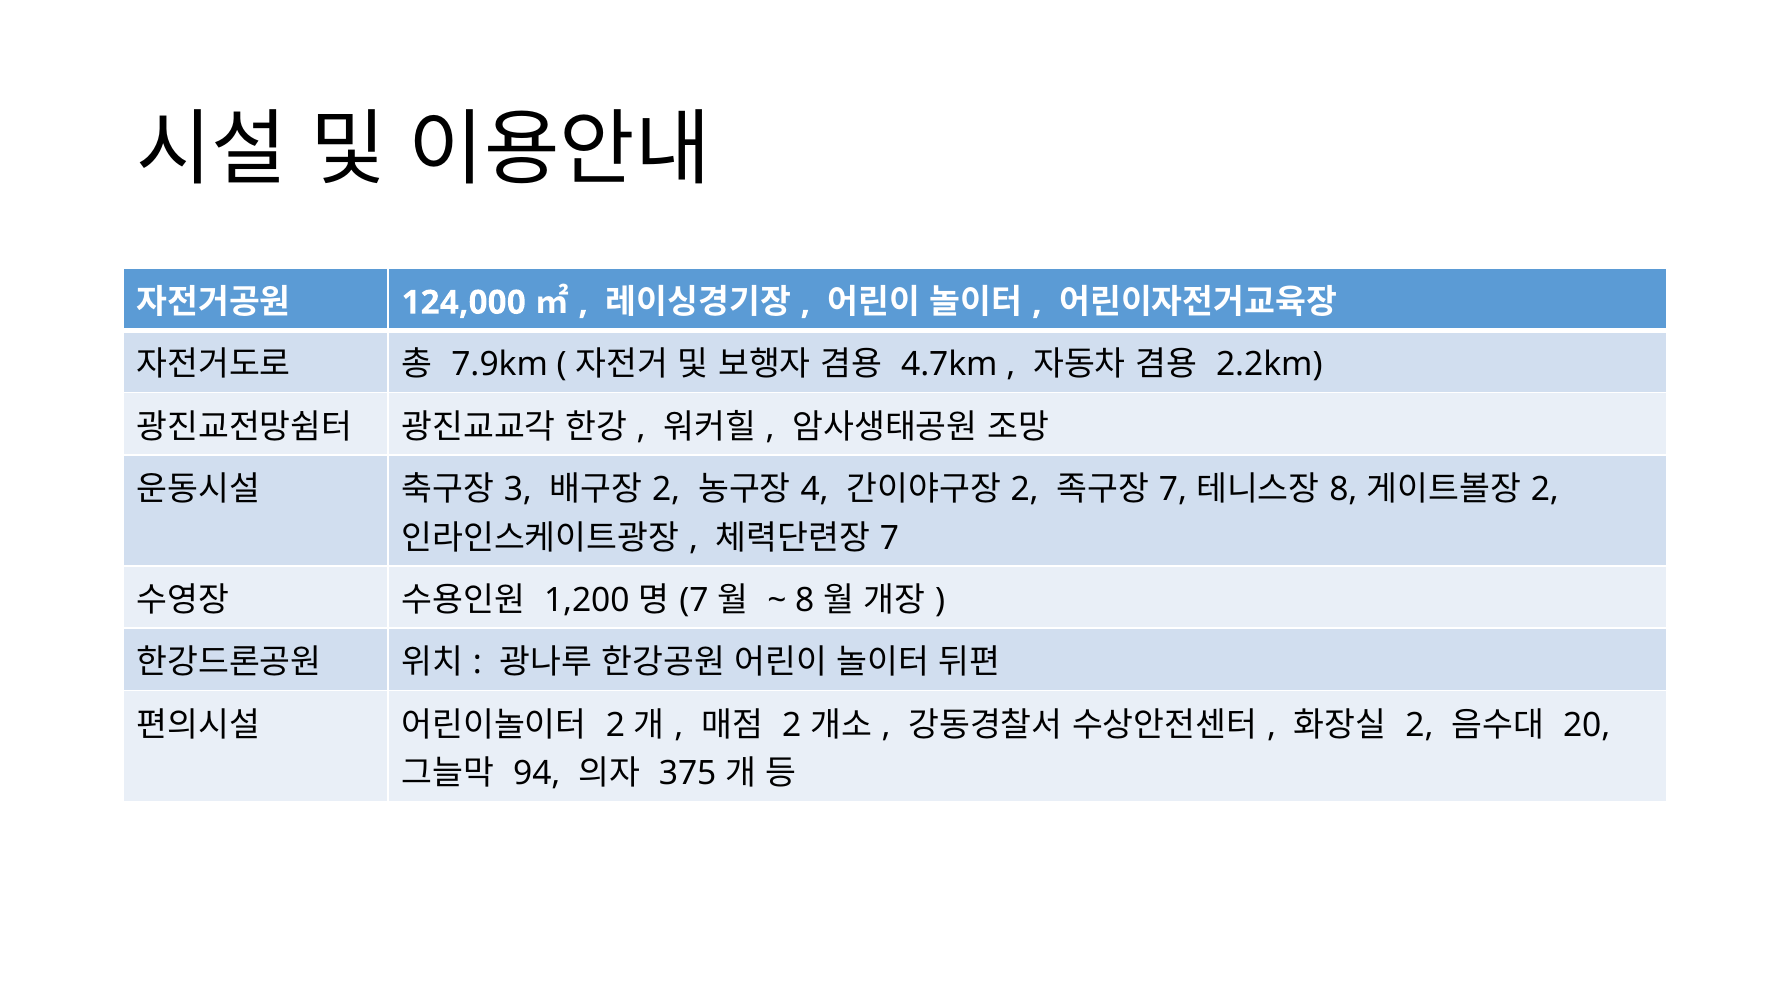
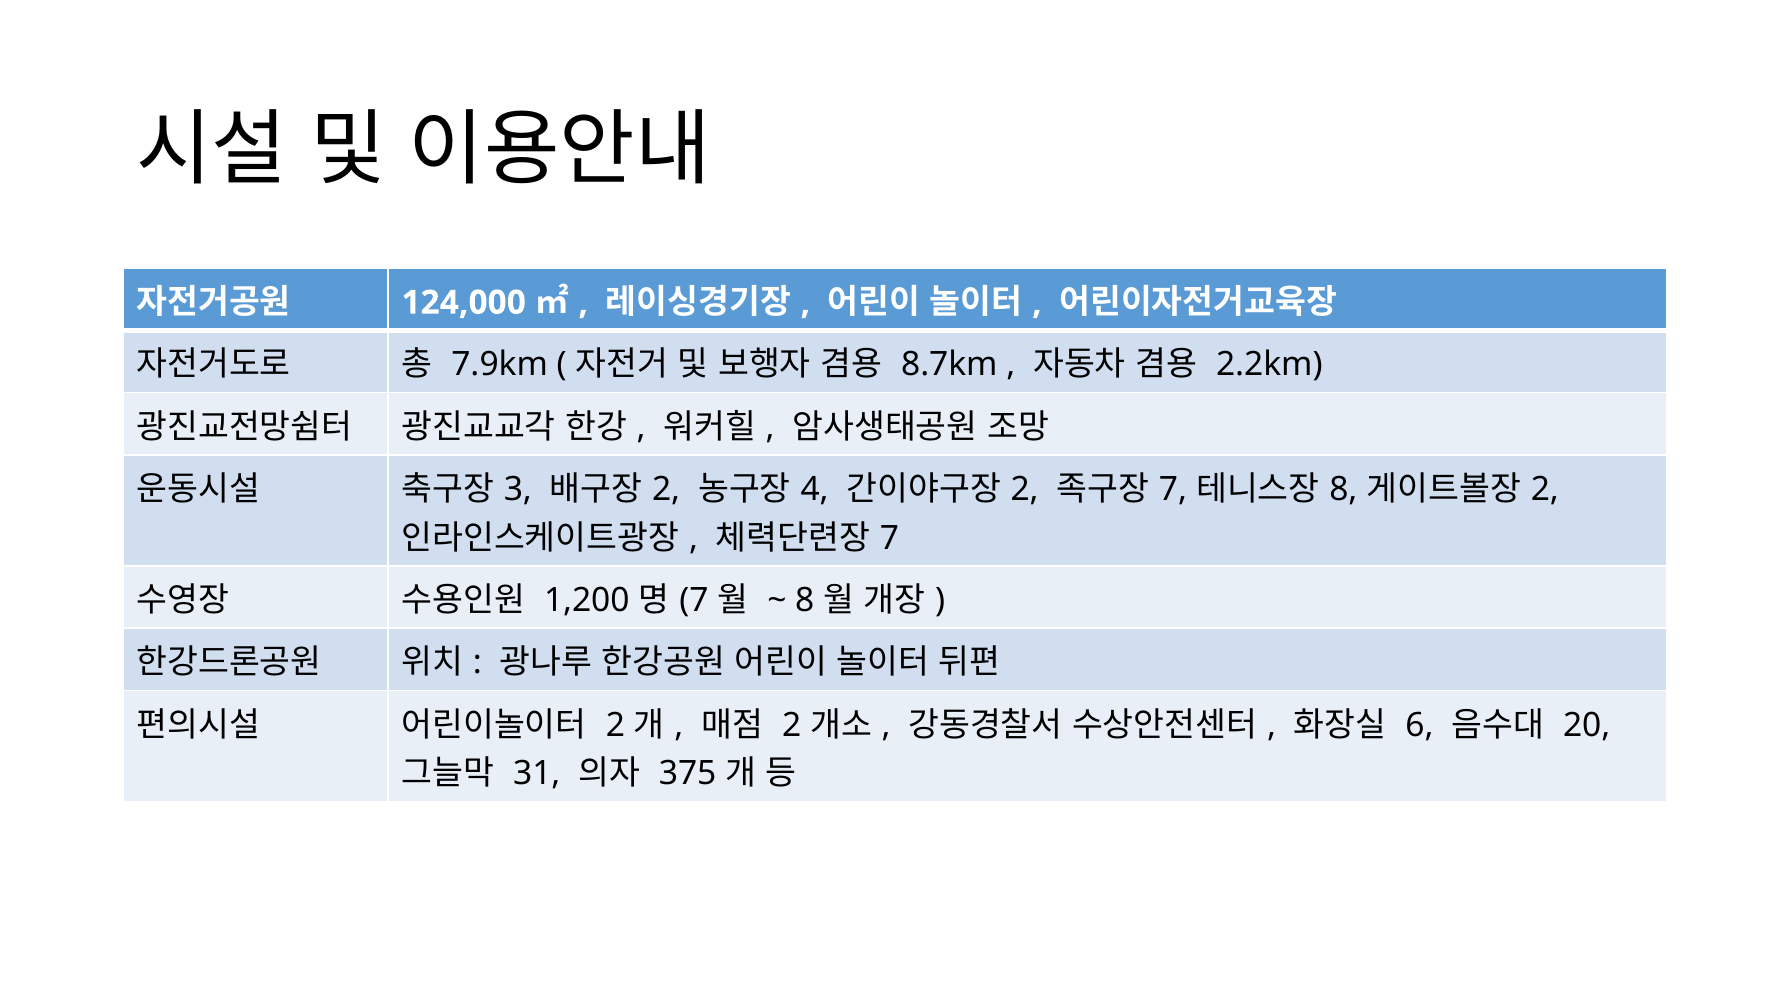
4.7km: 4.7km -> 8.7km
2 at (1419, 725): 2 -> 6
94: 94 -> 31
